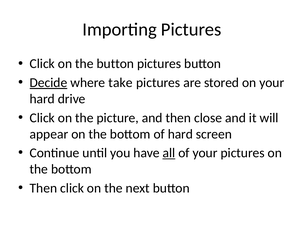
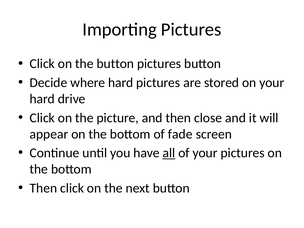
Decide underline: present -> none
where take: take -> hard
of hard: hard -> fade
